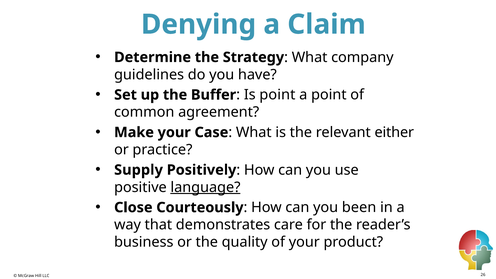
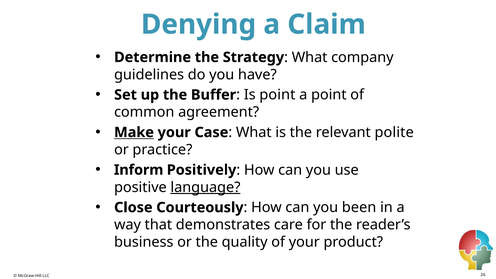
Make underline: none -> present
either: either -> polite
Supply: Supply -> Inform
